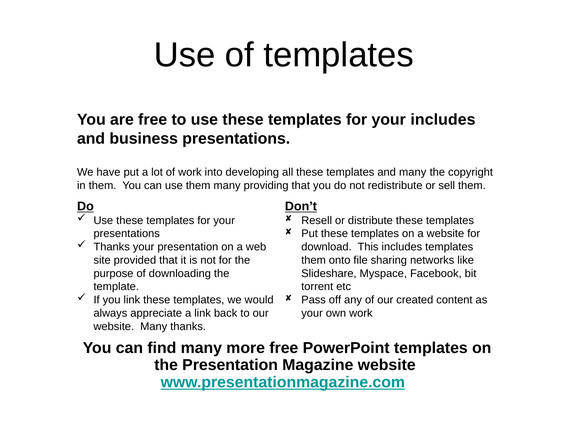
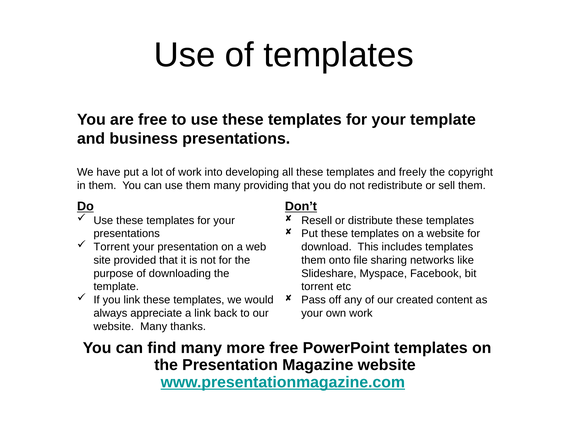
your includes: includes -> template
and many: many -> freely
Thanks at (112, 247): Thanks -> Torrent
